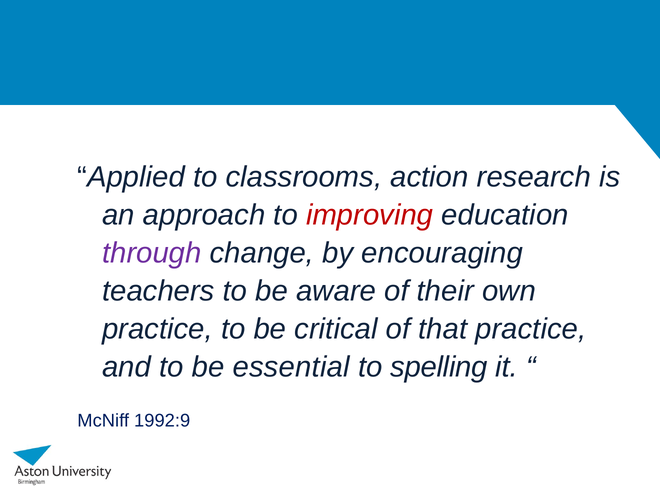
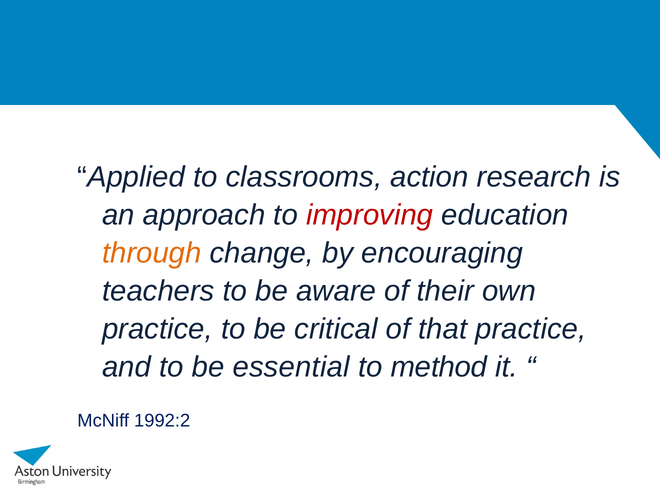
through colour: purple -> orange
spelling: spelling -> method
1992:9: 1992:9 -> 1992:2
